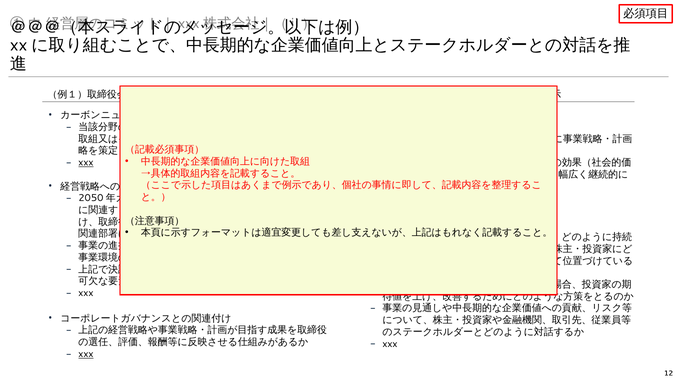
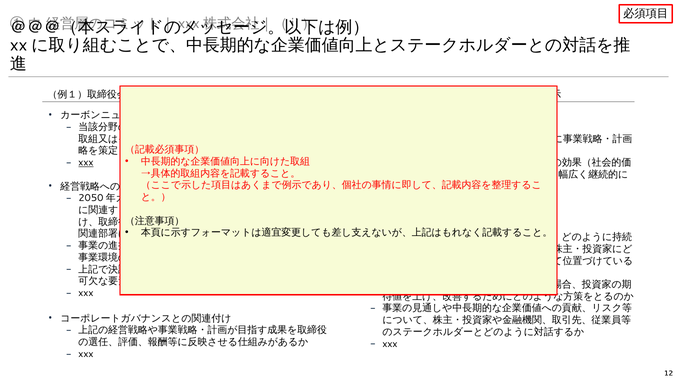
xxx at (86, 354) underline: present -> none
